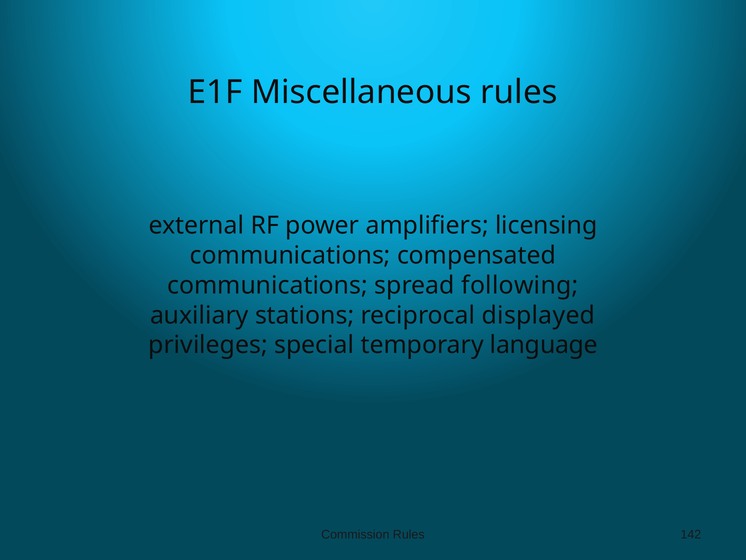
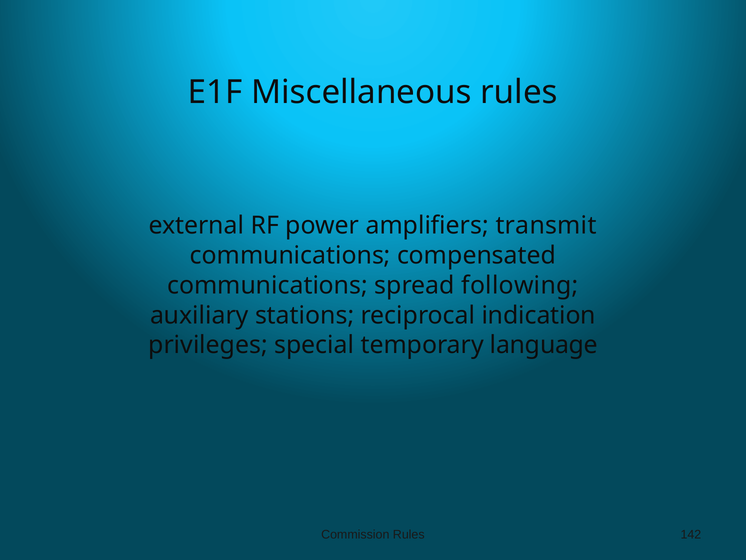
licensing: licensing -> transmit
displayed: displayed -> indication
